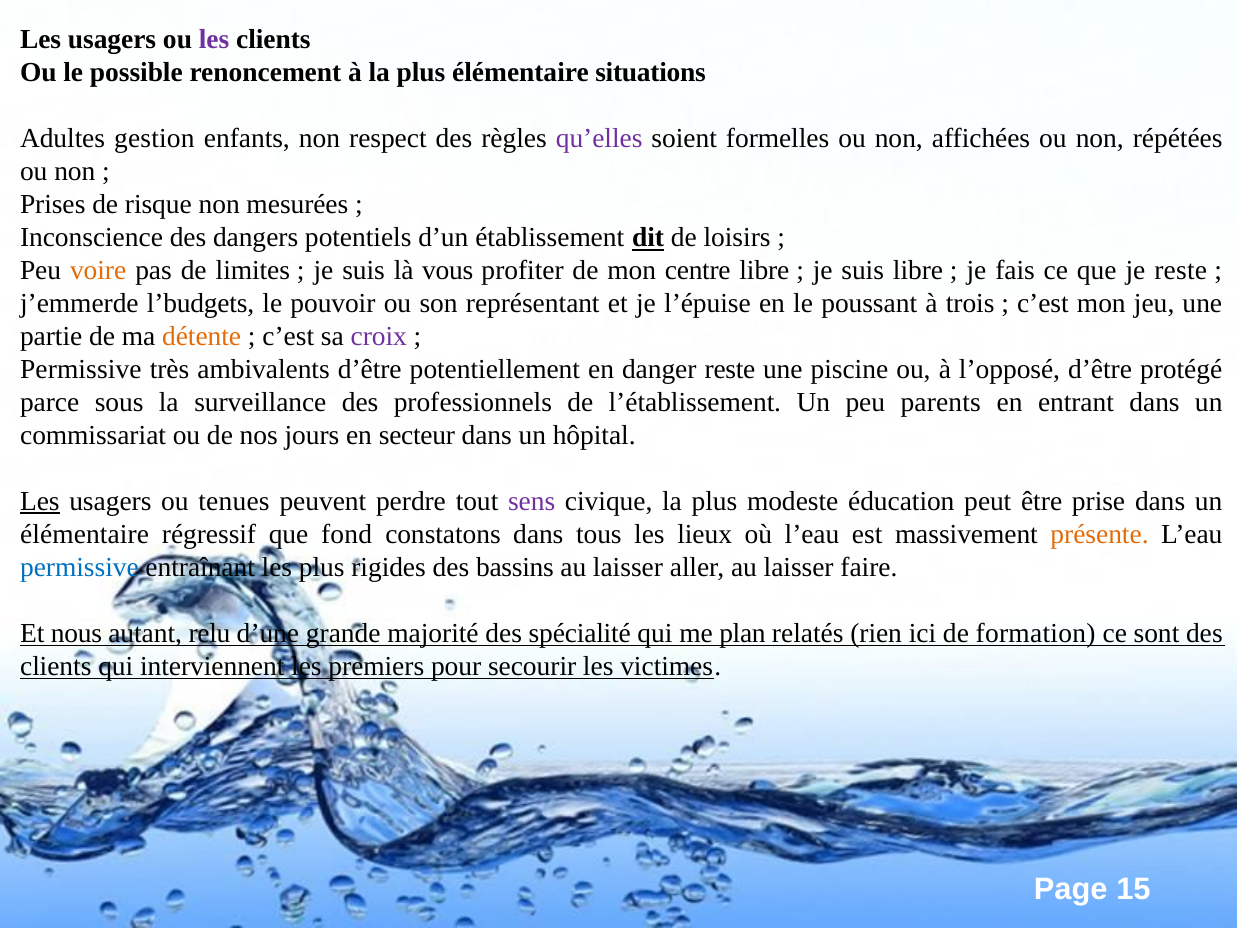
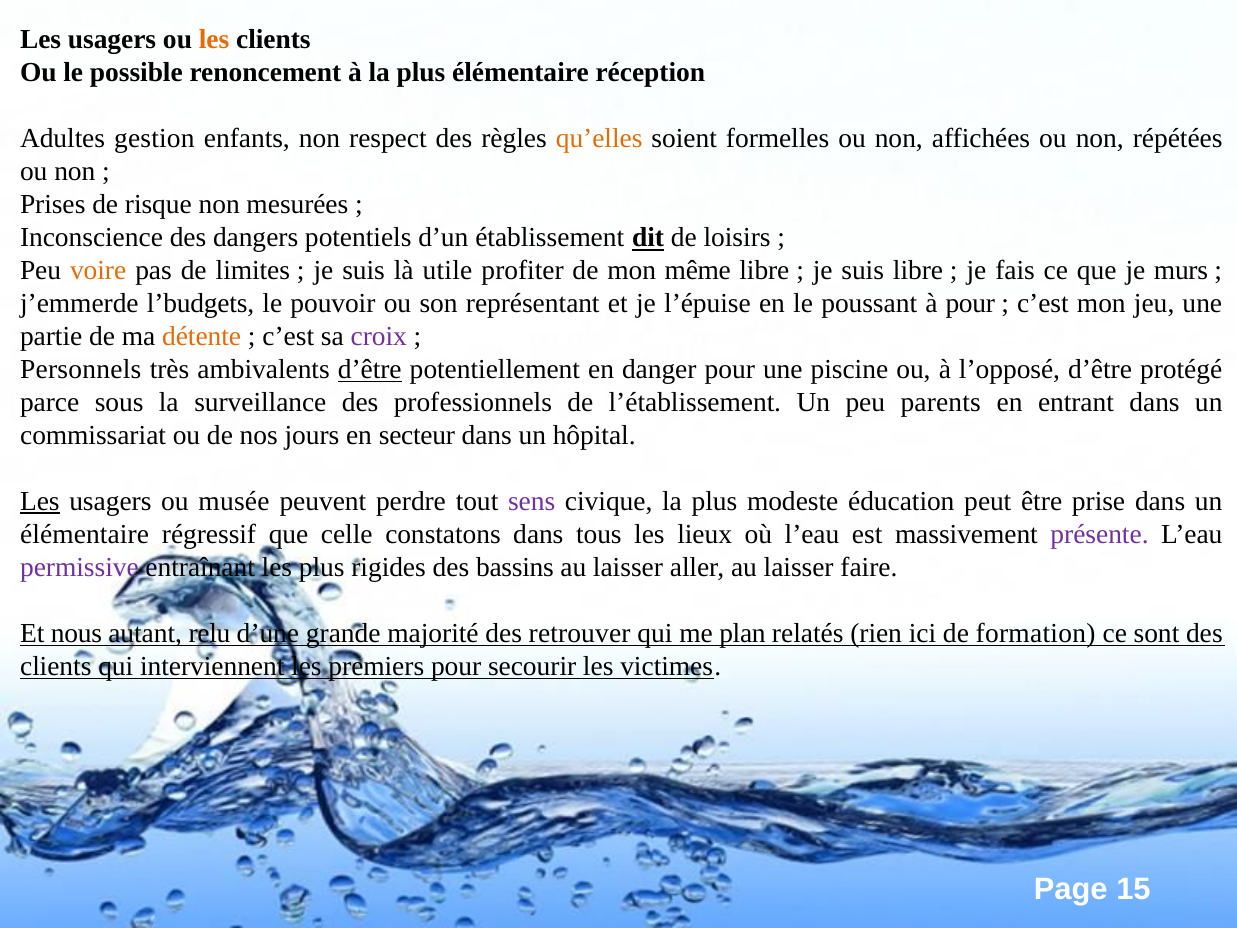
les at (214, 40) colour: purple -> orange
situations: situations -> réception
qu’elles colour: purple -> orange
vous: vous -> utile
centre: centre -> même
je reste: reste -> murs
à trois: trois -> pour
Permissive at (81, 369): Permissive -> Personnels
d’être at (370, 369) underline: none -> present
danger reste: reste -> pour
tenues: tenues -> musée
fond: fond -> celle
présente colour: orange -> purple
permissive at (79, 567) colour: blue -> purple
spécialité: spécialité -> retrouver
